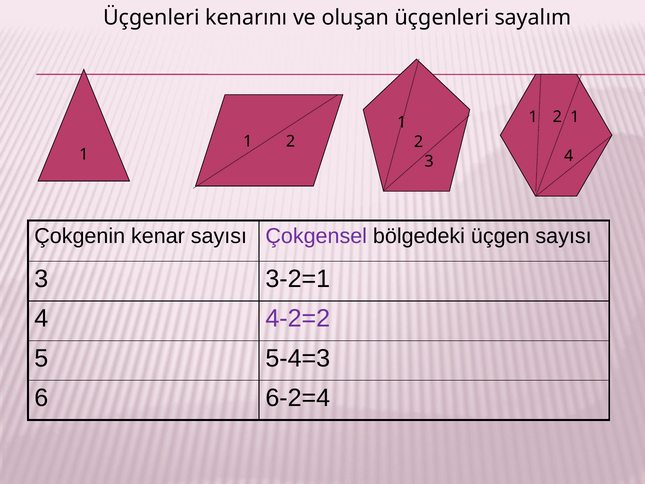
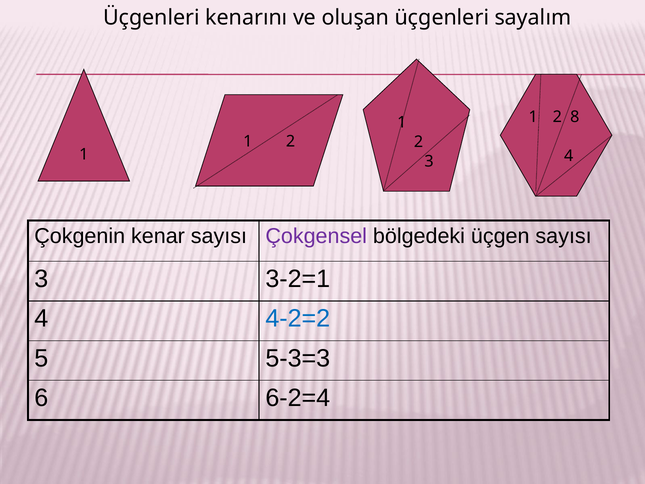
1 at (575, 117): 1 -> 8
4-2=2 colour: purple -> blue
5-4=3: 5-4=3 -> 5-3=3
